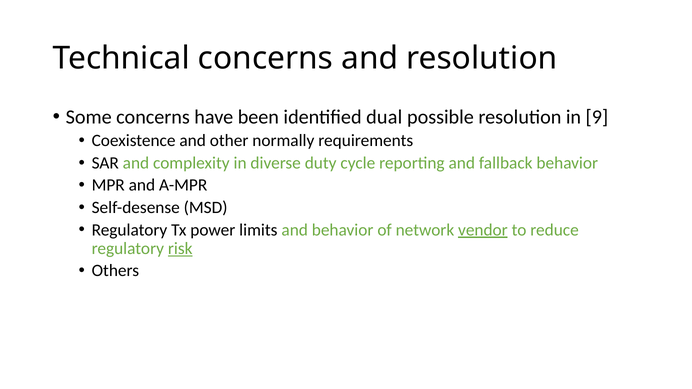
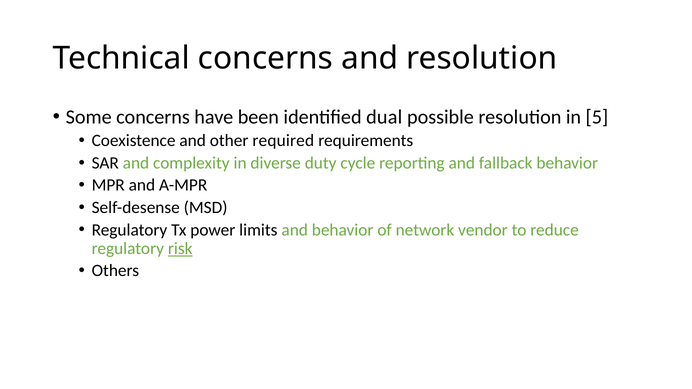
9: 9 -> 5
normally: normally -> required
vendor underline: present -> none
